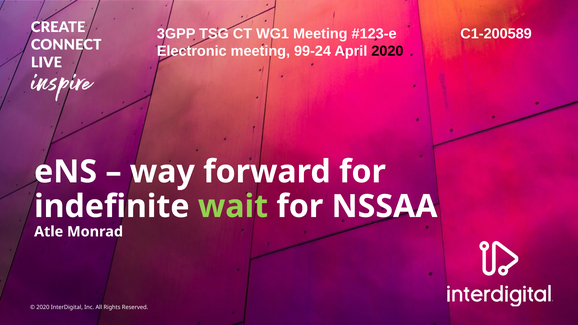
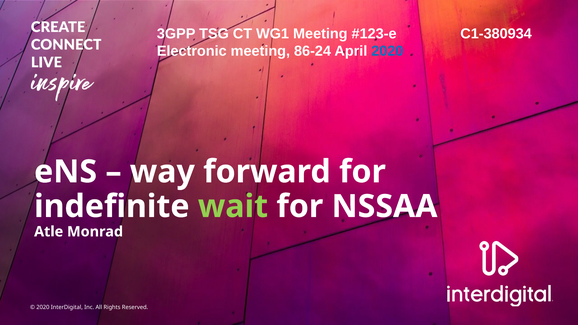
C1-200589: C1-200589 -> C1-380934
99-24: 99-24 -> 86-24
2020 at (387, 51) colour: black -> blue
